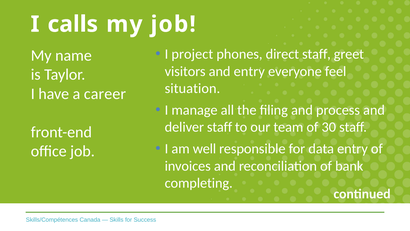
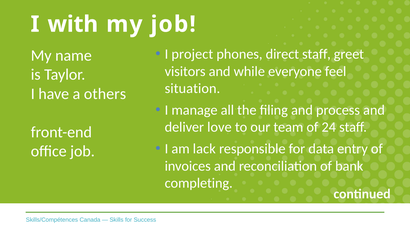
calls: calls -> with
and entry: entry -> while
career: career -> others
deliver staff: staff -> love
30: 30 -> 24
well: well -> lack
